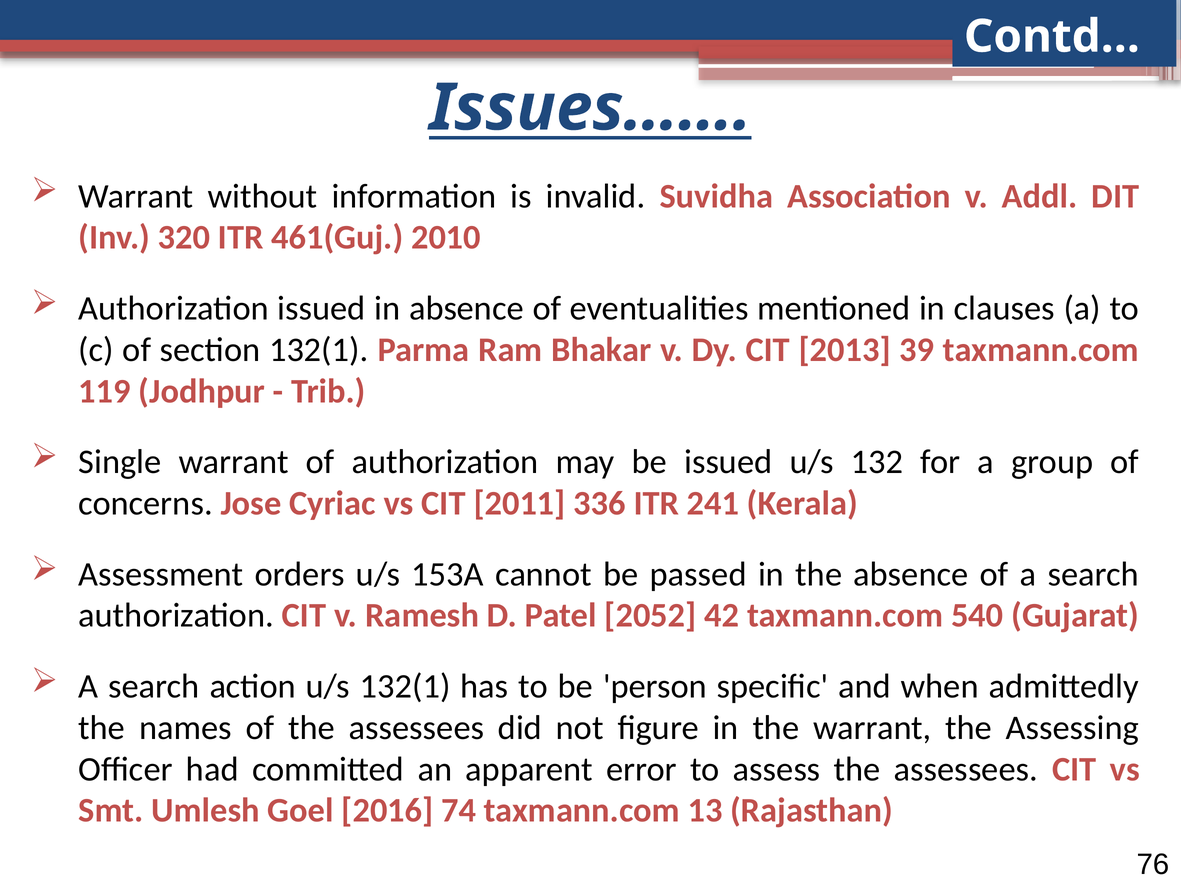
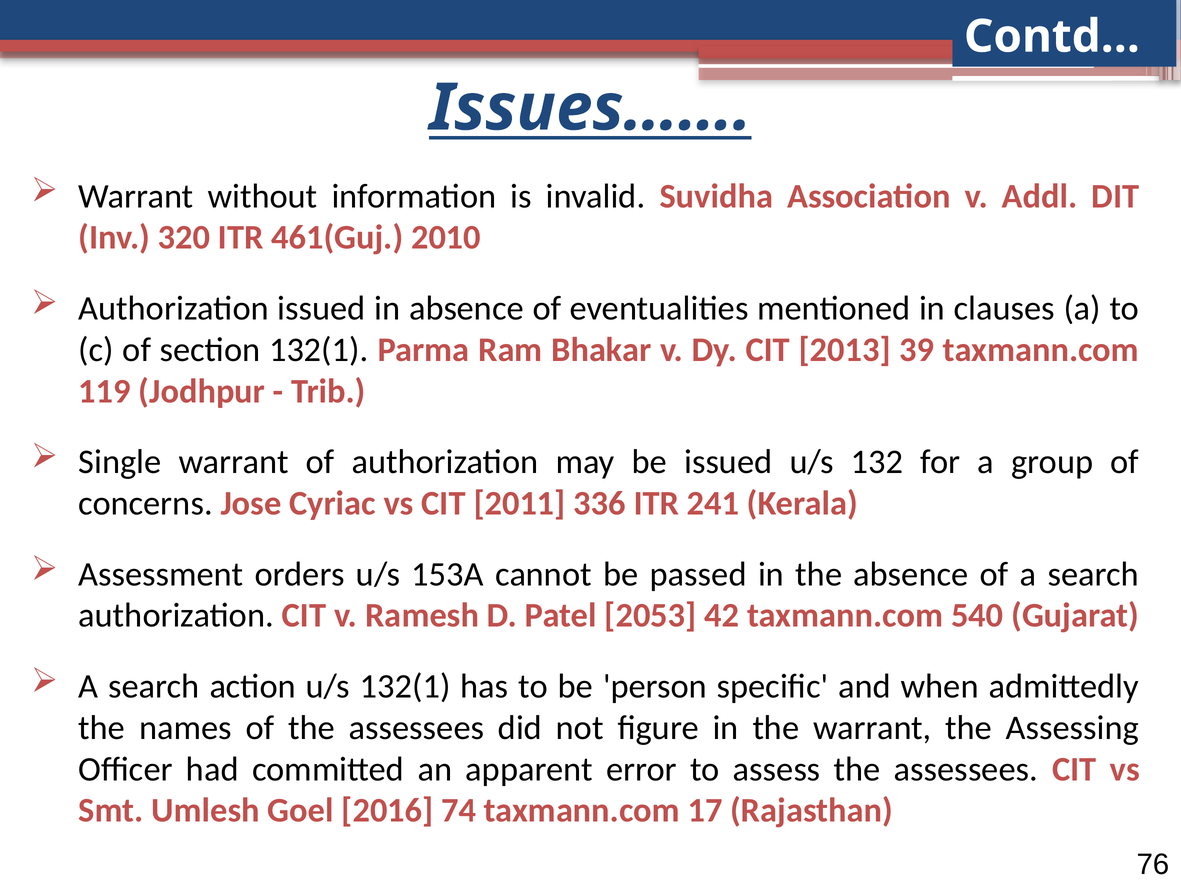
2052: 2052 -> 2053
13: 13 -> 17
